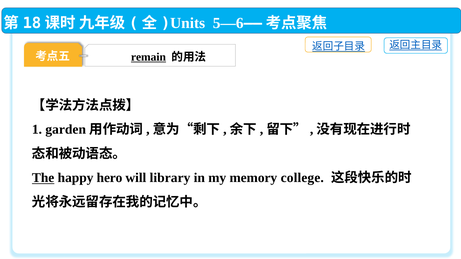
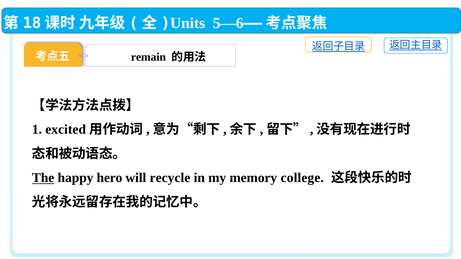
remain underline: present -> none
garden: garden -> excited
library: library -> recycle
